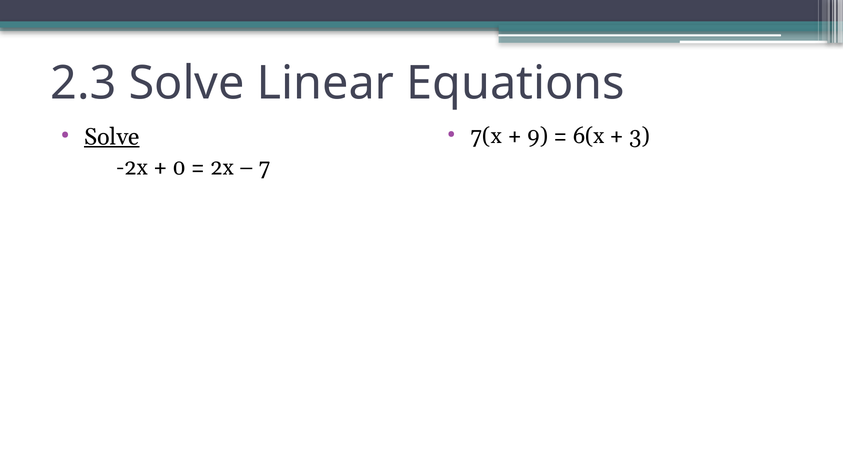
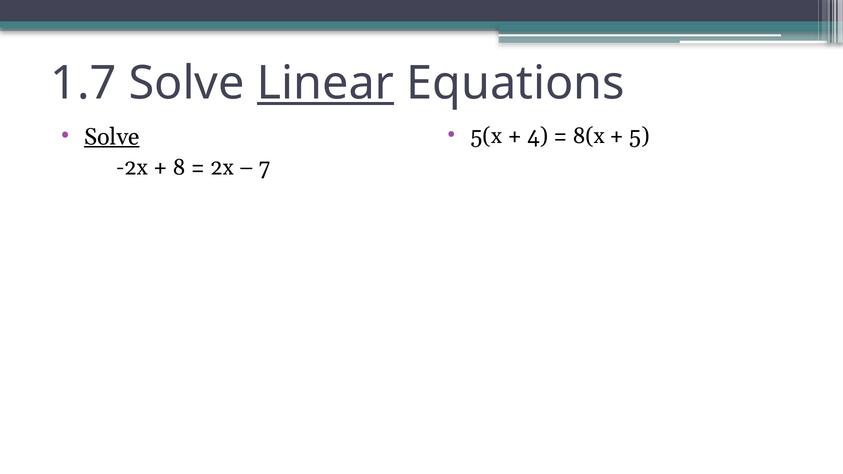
2.3: 2.3 -> 1.7
Linear underline: none -> present
7(x: 7(x -> 5(x
9: 9 -> 4
6(x: 6(x -> 8(x
3: 3 -> 5
0: 0 -> 8
